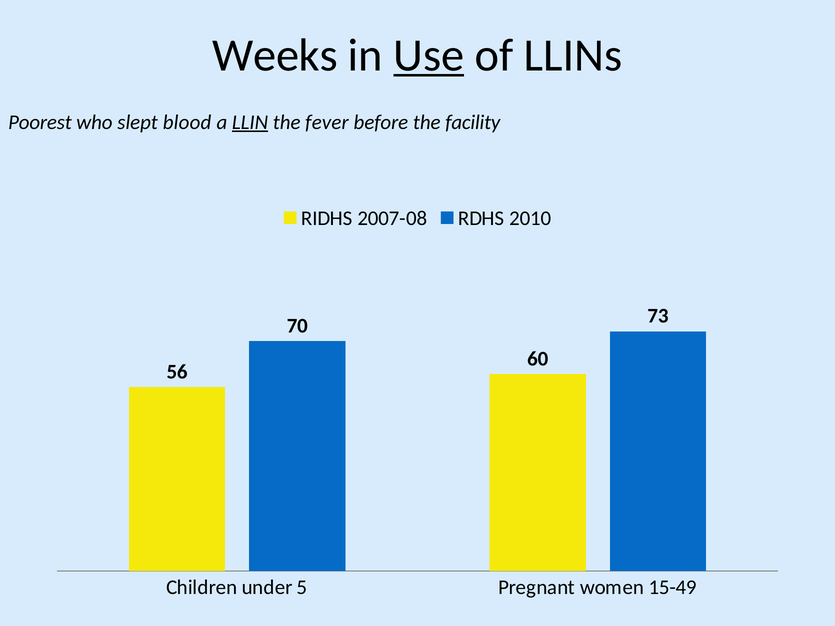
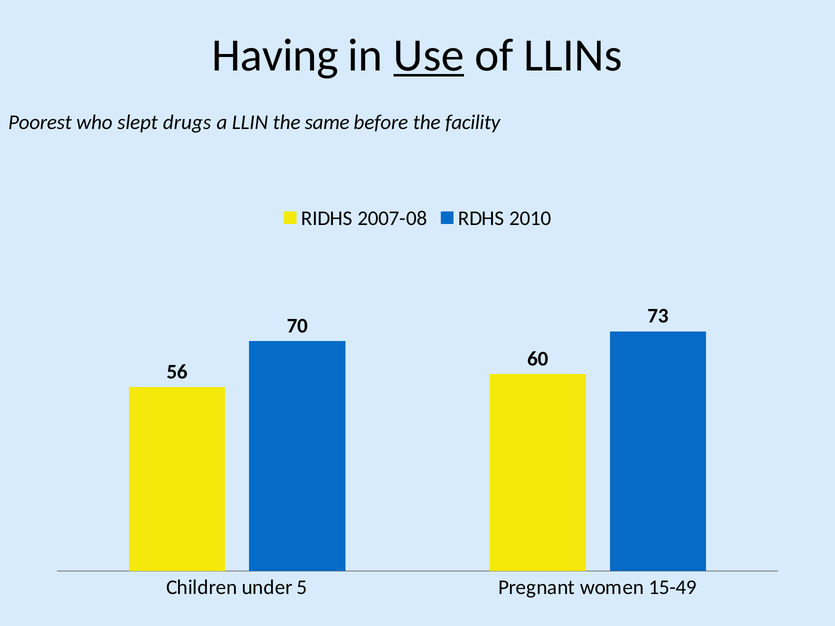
Weeks: Weeks -> Having
blood: blood -> drugs
LLIN underline: present -> none
fever: fever -> same
